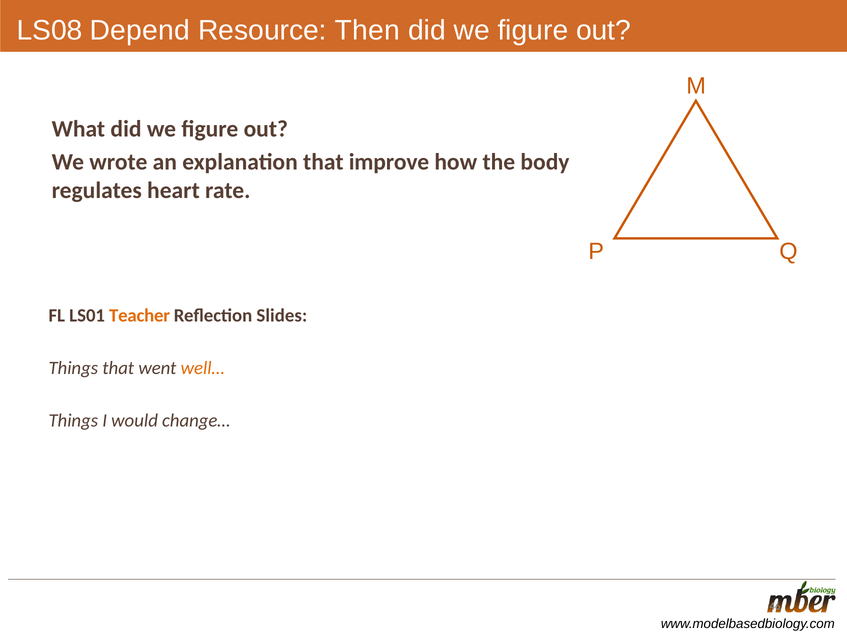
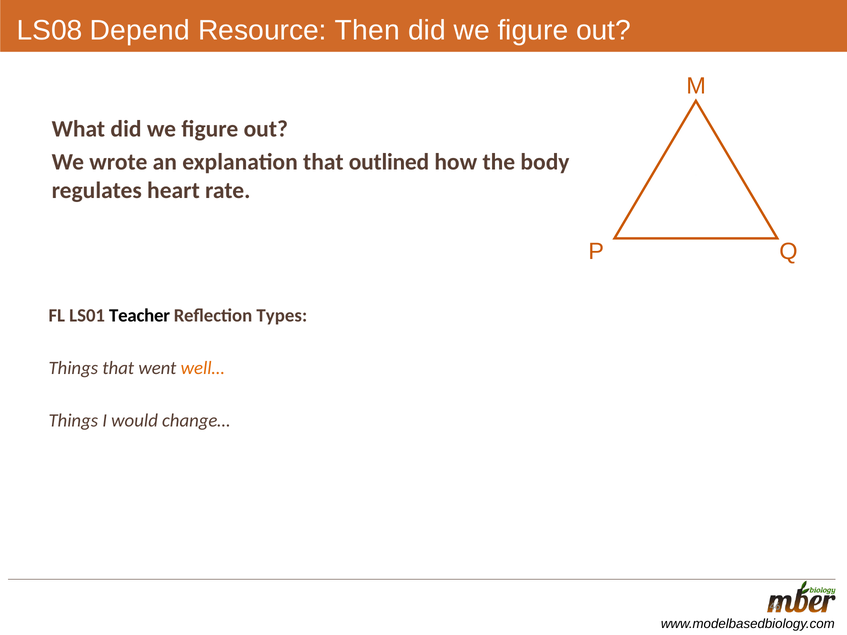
improve: improve -> outlined
Teacher colour: orange -> black
Slides: Slides -> Types
